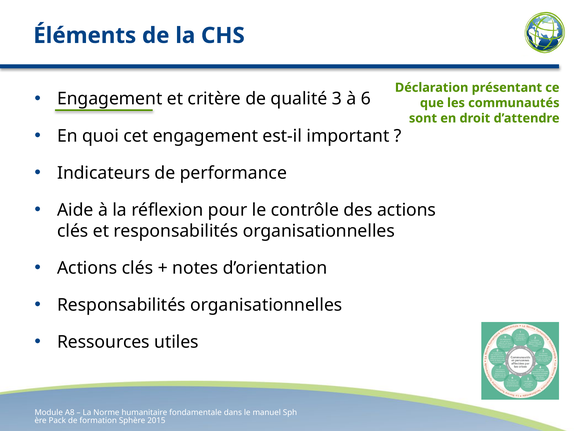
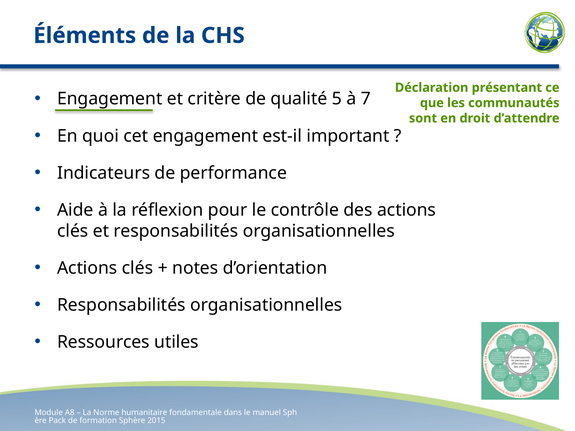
3: 3 -> 5
6: 6 -> 7
